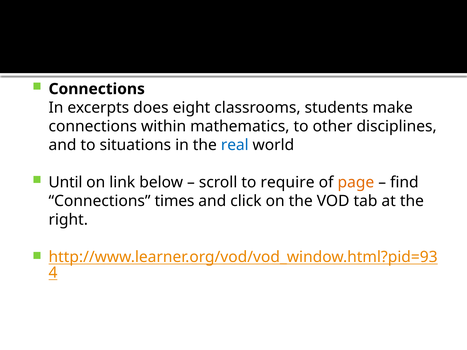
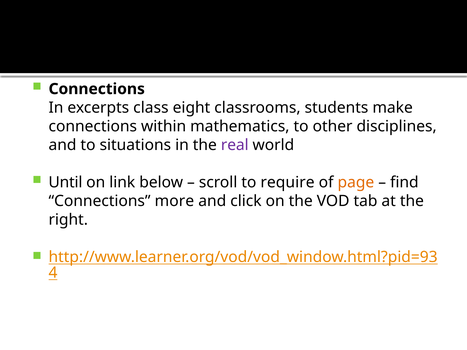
does: does -> class
real colour: blue -> purple
times: times -> more
